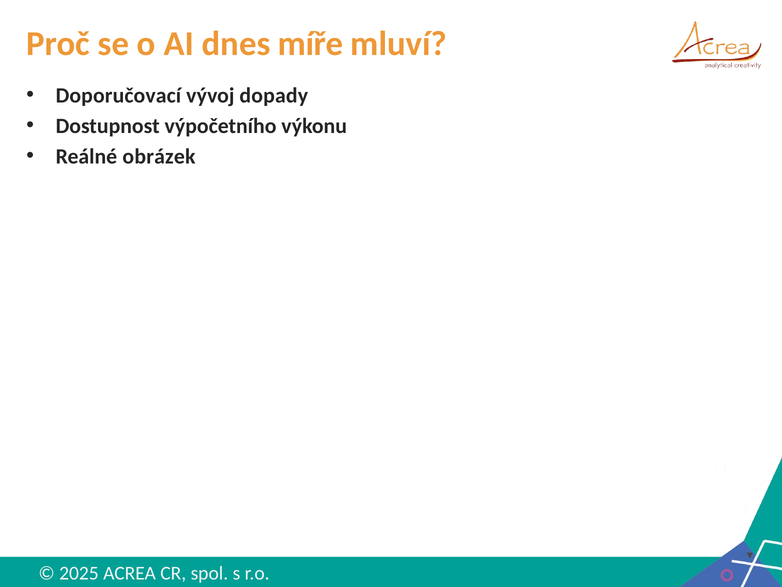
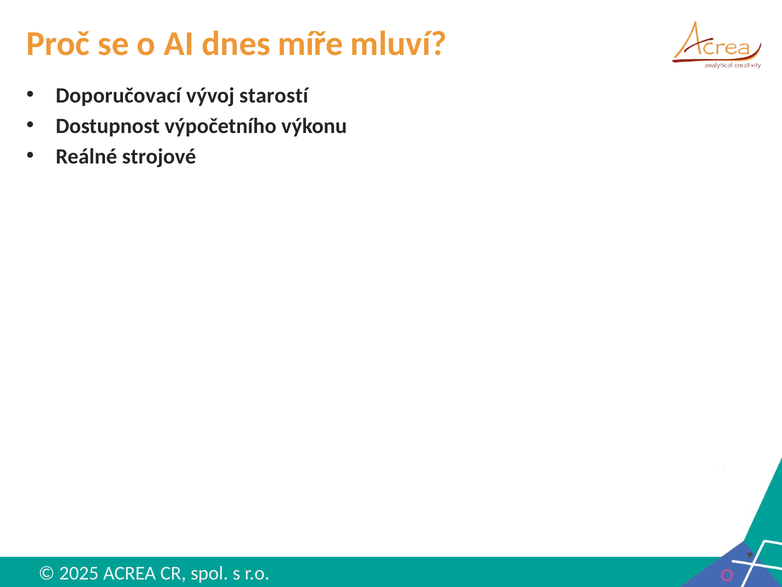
dopady: dopady -> starostí
obrázek: obrázek -> strojové
